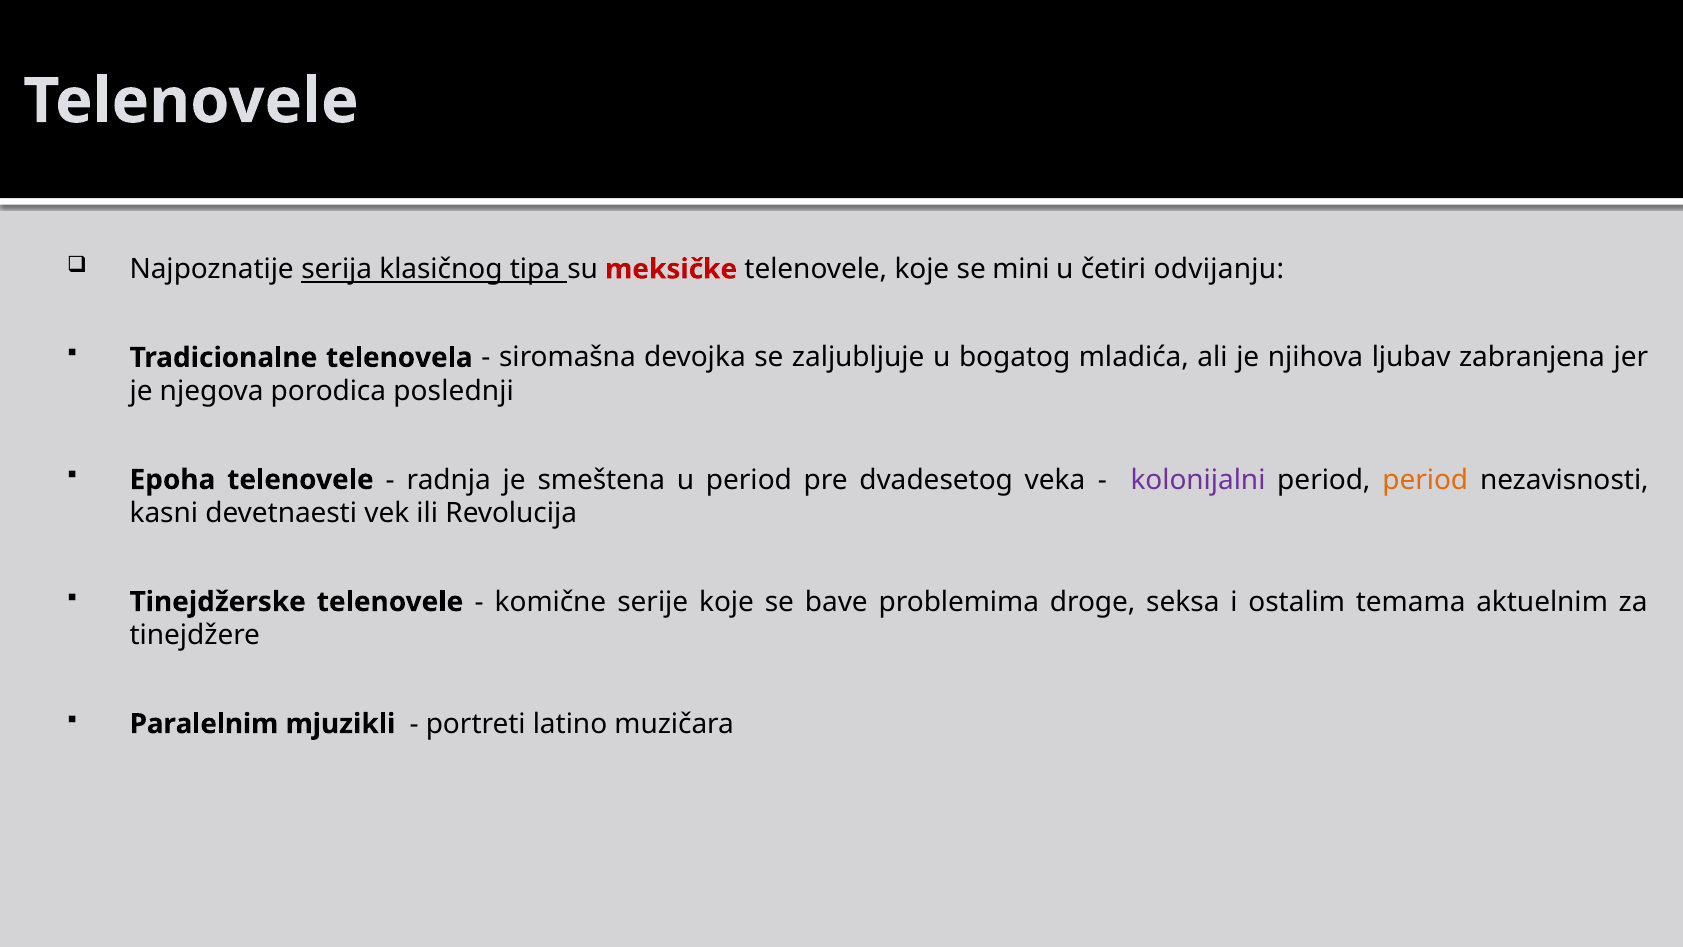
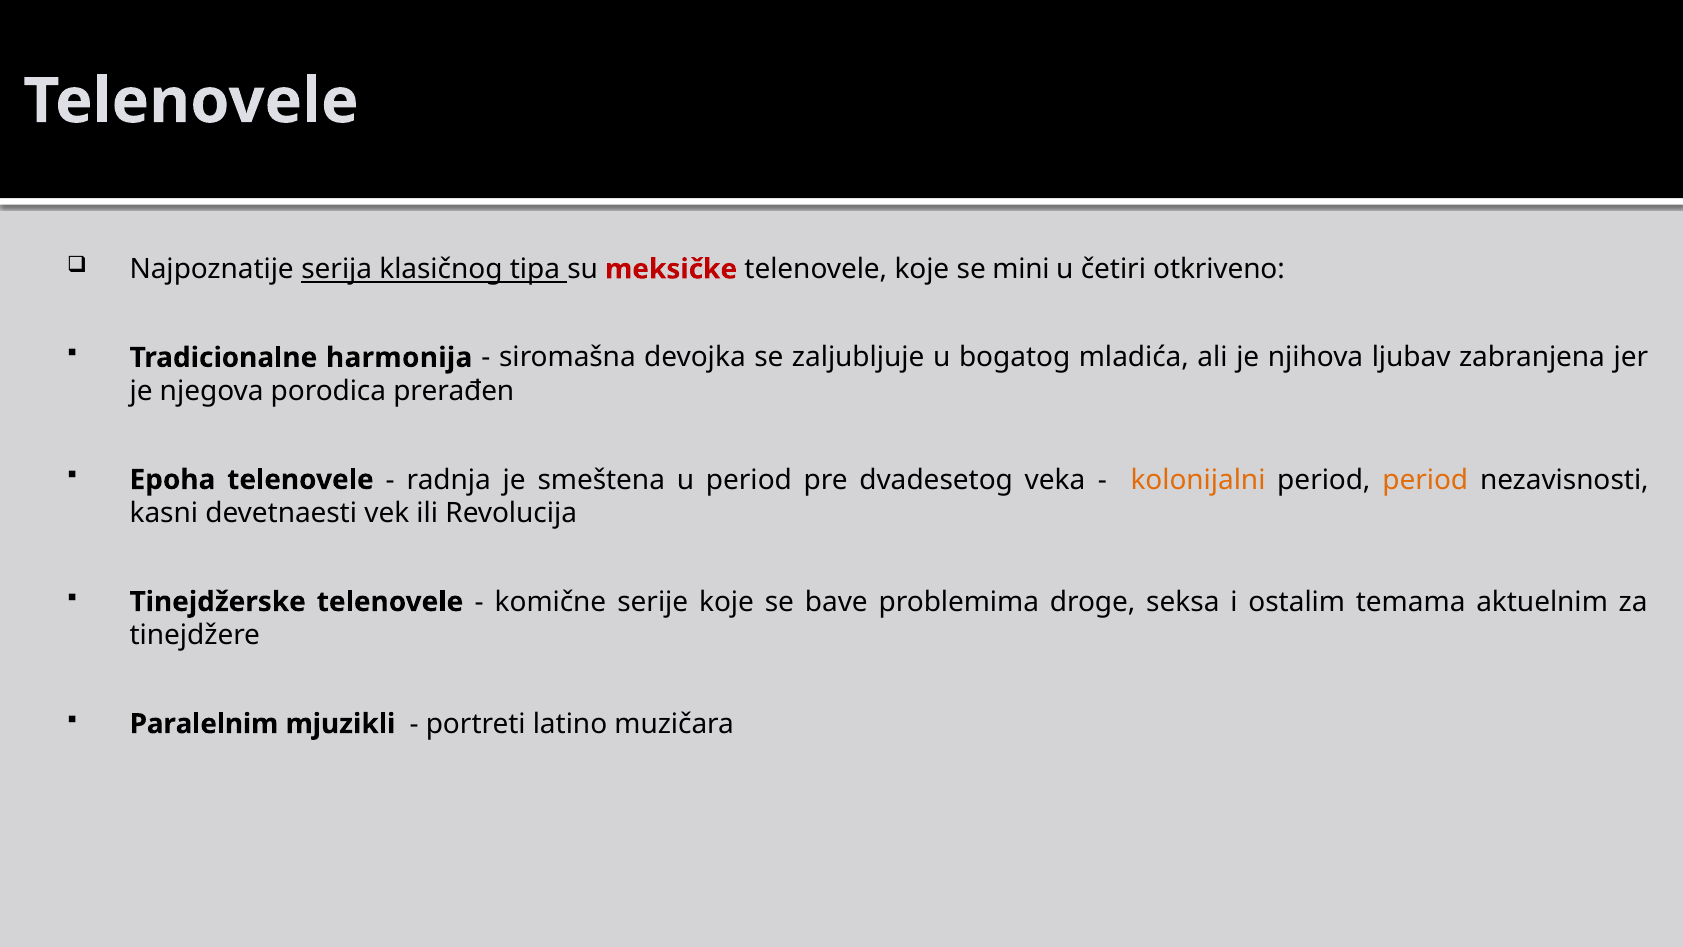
odvijanju: odvijanju -> otkriveno
telenovela: telenovela -> harmonija
poslednji: poslednji -> prerađen
kolonijalni colour: purple -> orange
